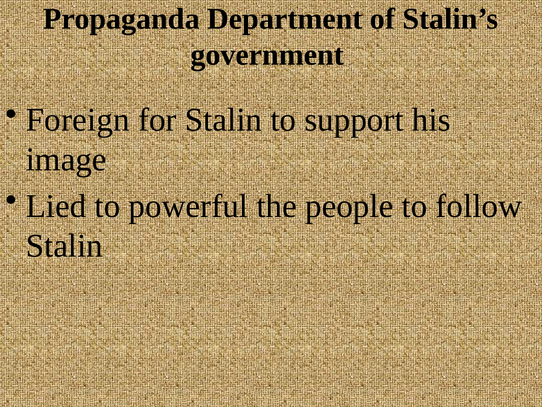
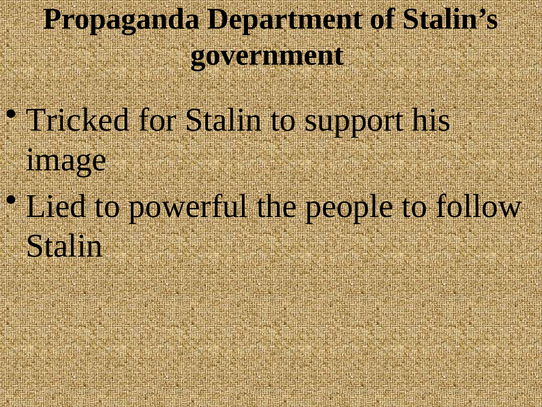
Foreign: Foreign -> Tricked
